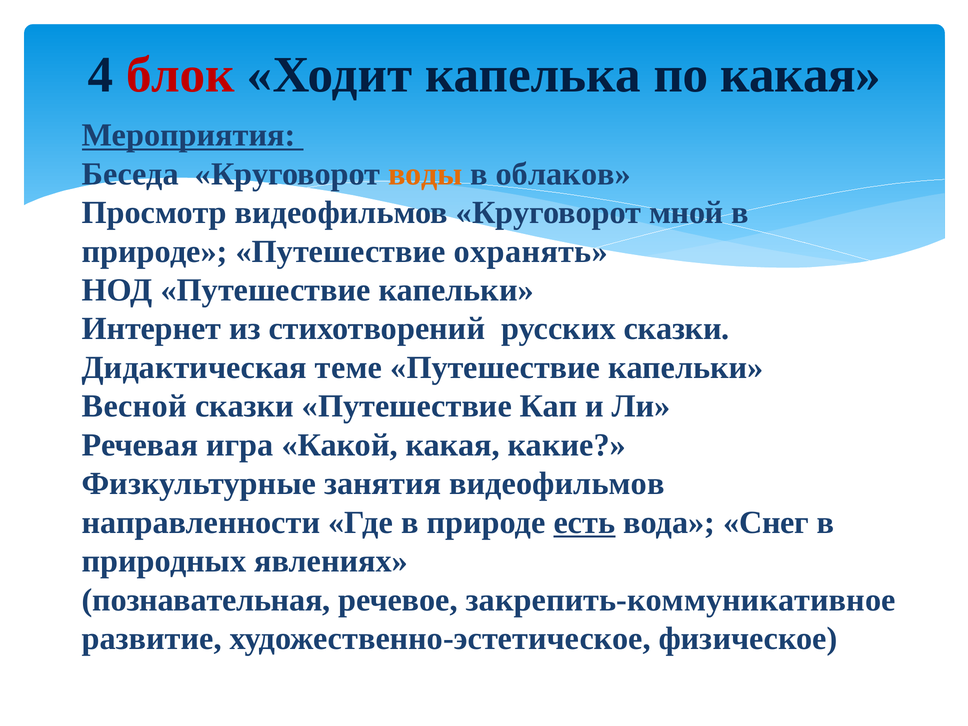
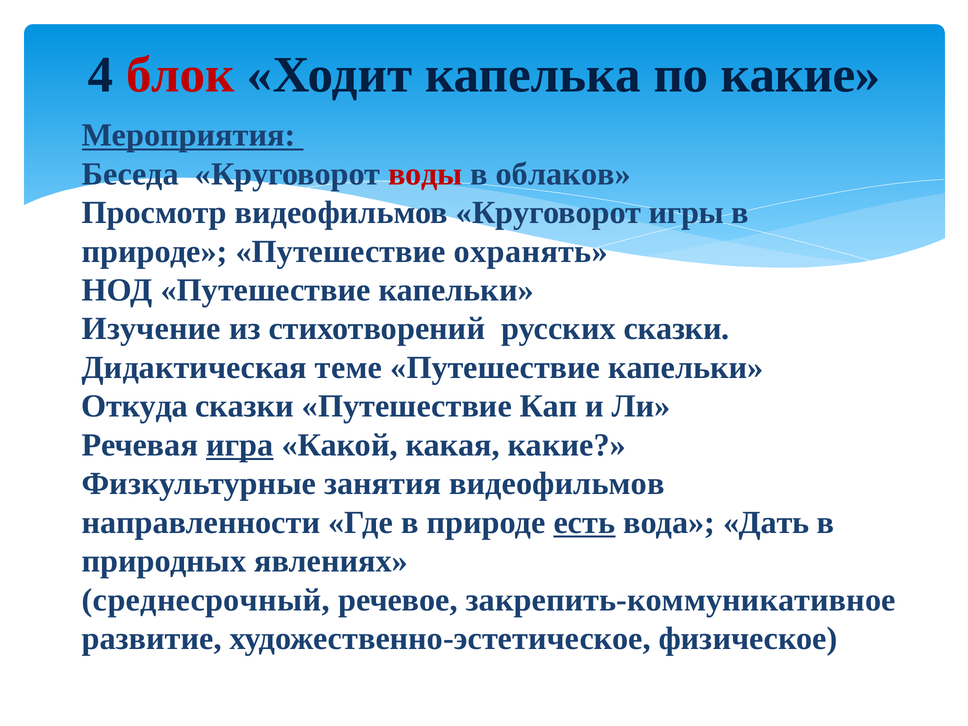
по какая: какая -> какие
воды colour: orange -> red
мной: мной -> игры
Интернет: Интернет -> Изучение
Весной: Весной -> Откуда
игра underline: none -> present
Снег: Снег -> Дать
познавательная: познавательная -> среднесрочный
